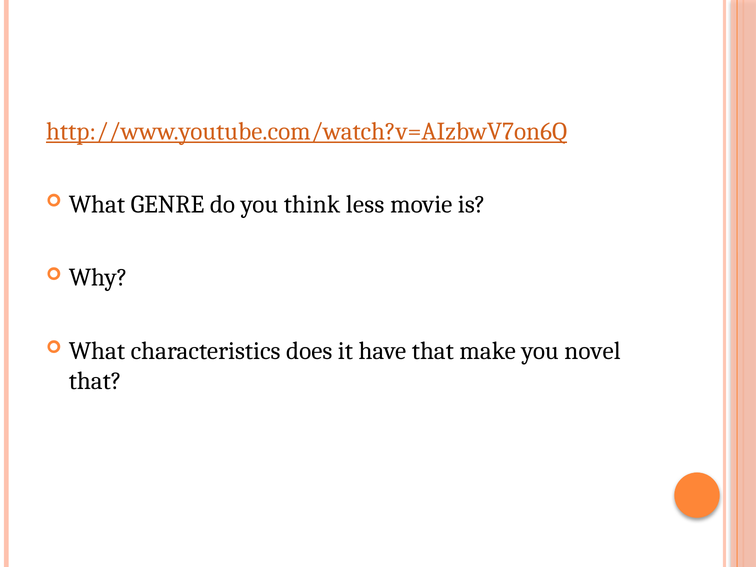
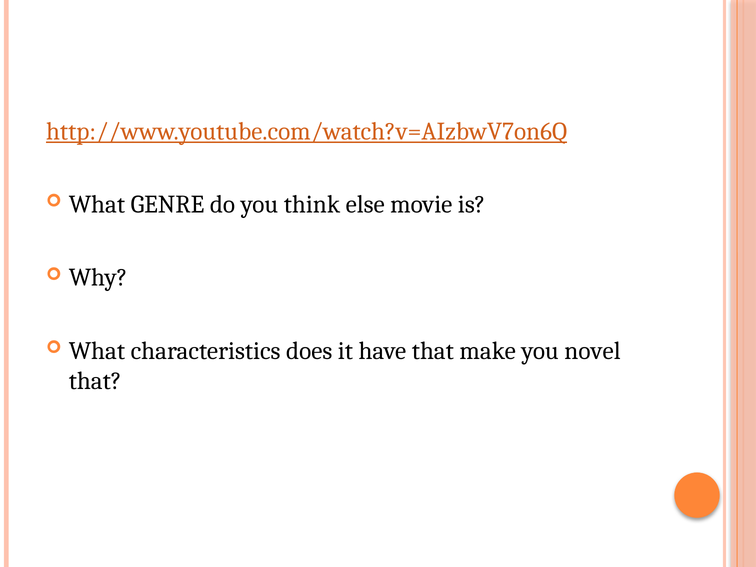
less: less -> else
